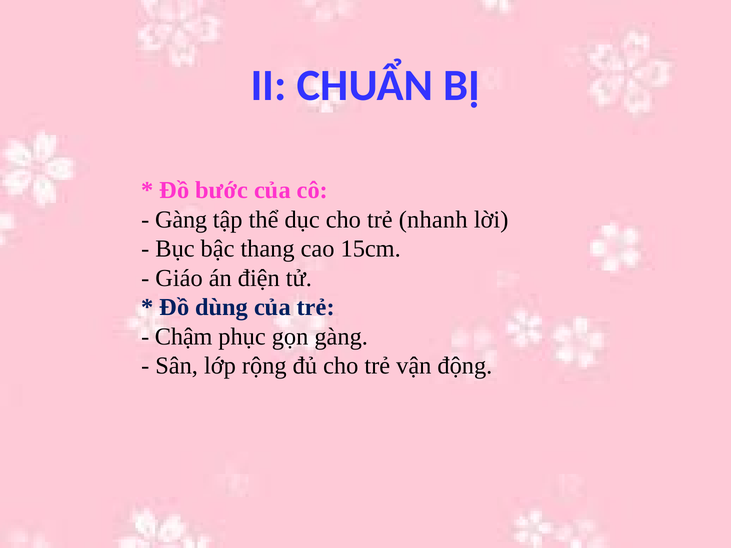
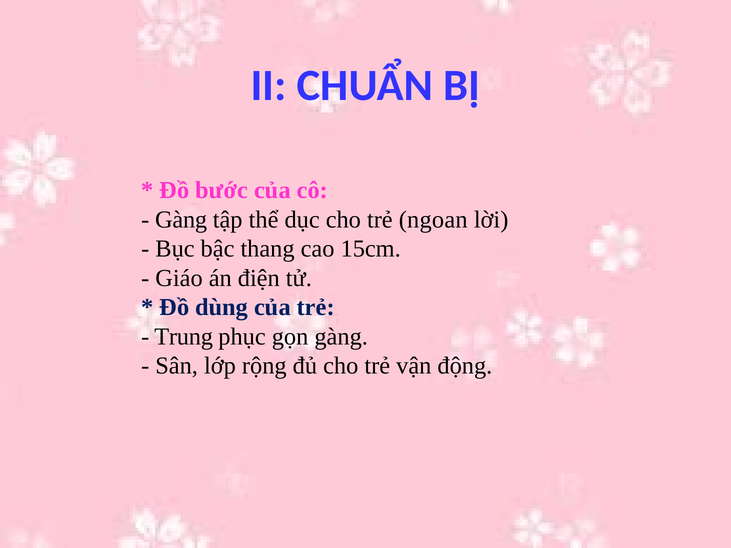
nhanh: nhanh -> ngoan
Chậm: Chậm -> Trung
